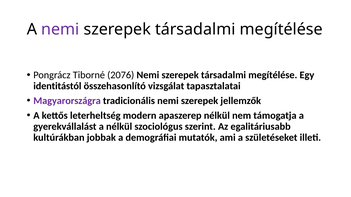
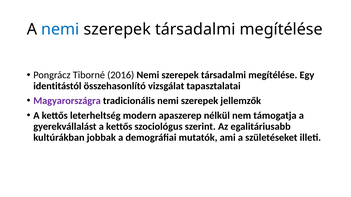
nemi at (60, 29) colour: purple -> blue
2076: 2076 -> 2016
gyerekvállalást a nélkül: nélkül -> kettős
